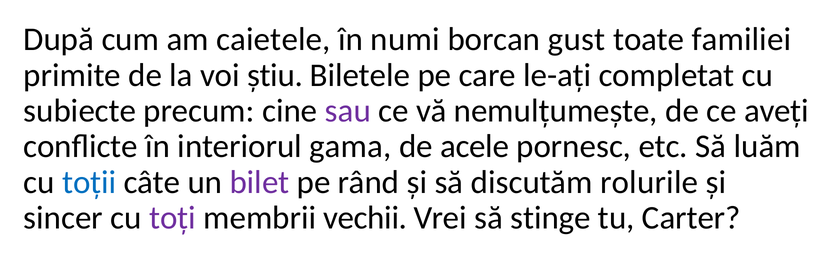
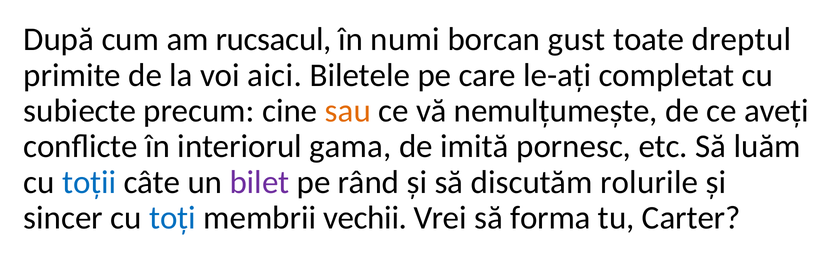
caietele: caietele -> rucsacul
familiei: familiei -> dreptul
știu: știu -> aici
sau colour: purple -> orange
acele: acele -> imită
toți colour: purple -> blue
stinge: stinge -> forma
